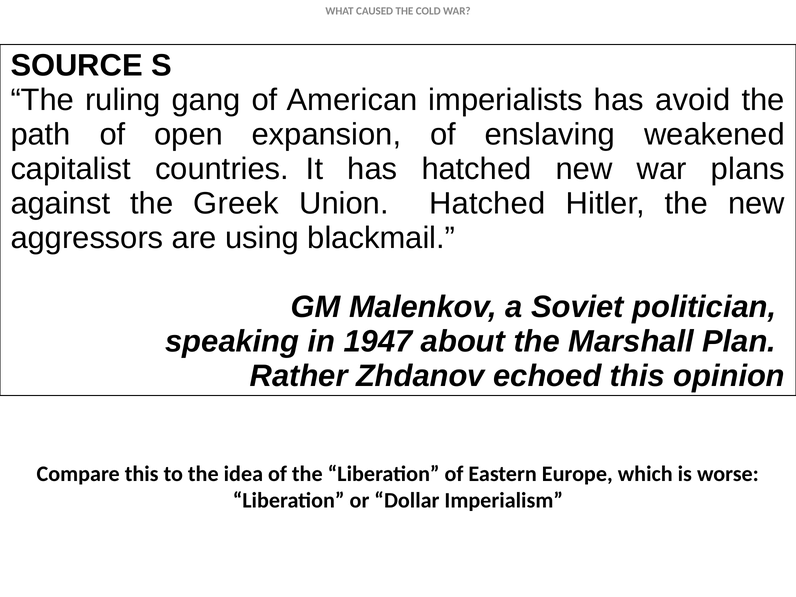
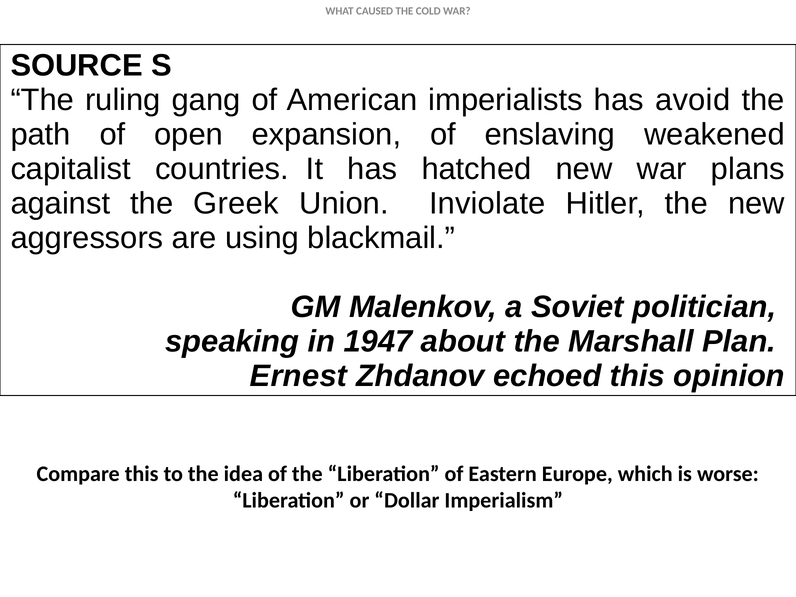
Union Hatched: Hatched -> Inviolate
Rather: Rather -> Ernest
